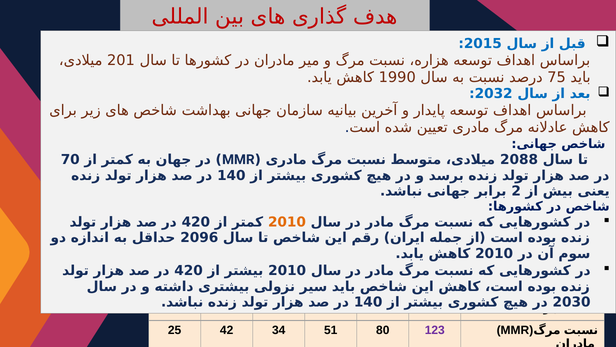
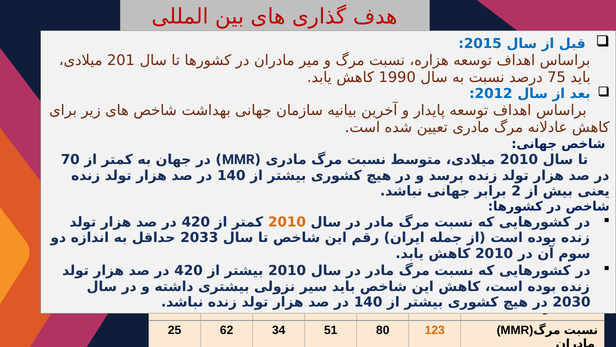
2032: 2032 -> 2012
2088 at (519, 159): 2088 -> 2010
2096: 2096 -> 2033
42: 42 -> 62
123 colour: purple -> orange
